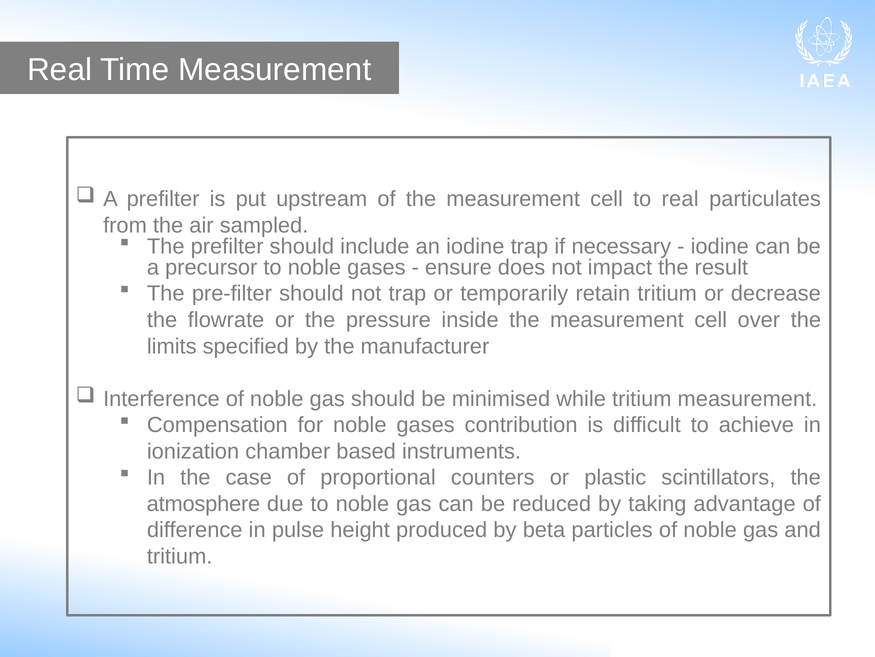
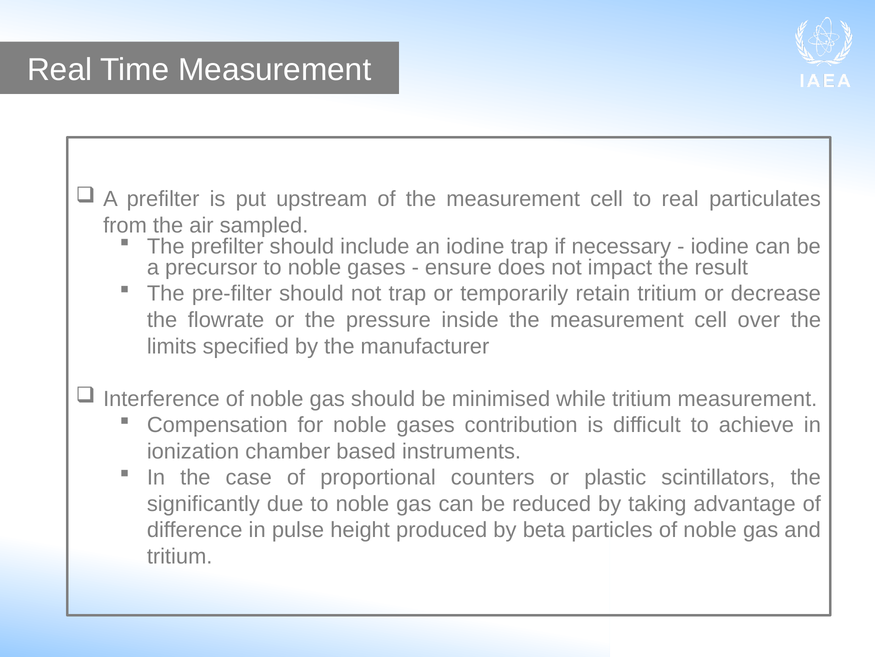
atmosphere: atmosphere -> significantly
